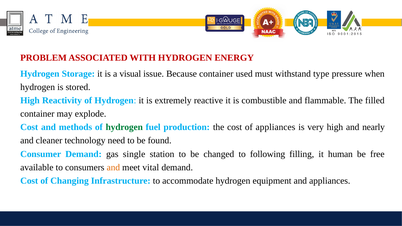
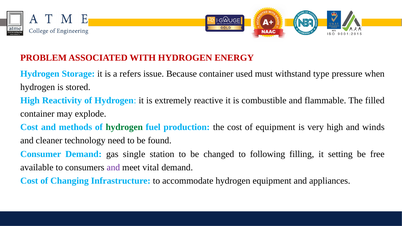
visual: visual -> refers
of appliances: appliances -> equipment
nearly: nearly -> winds
human: human -> setting
and at (113, 167) colour: orange -> purple
